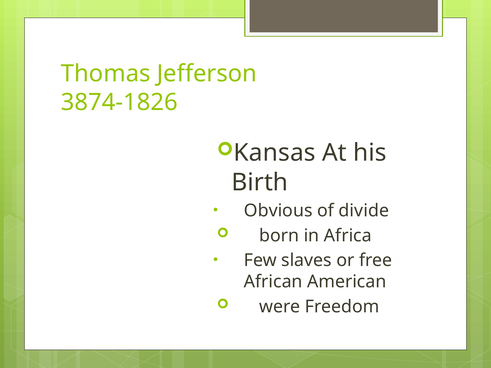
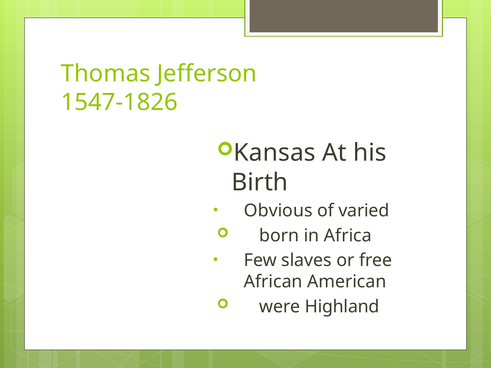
3874-1826: 3874-1826 -> 1547-1826
divide: divide -> varied
Freedom: Freedom -> Highland
